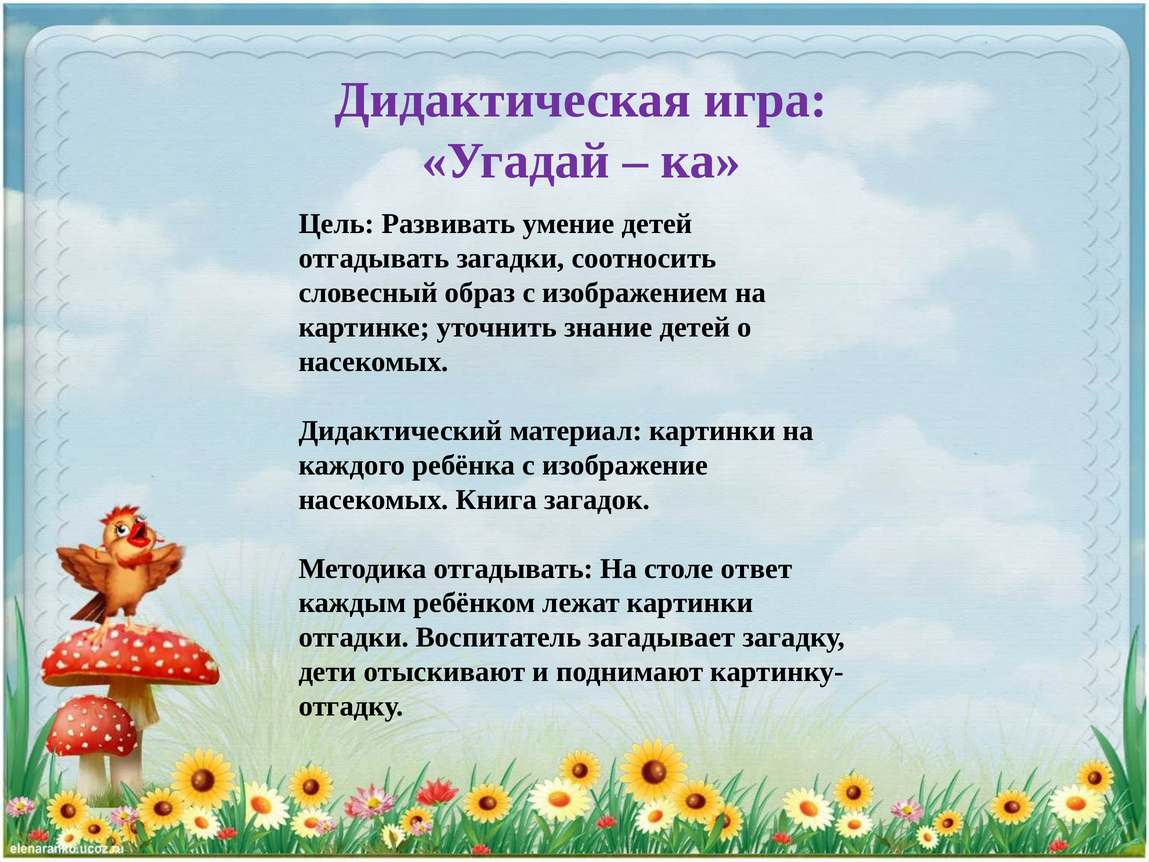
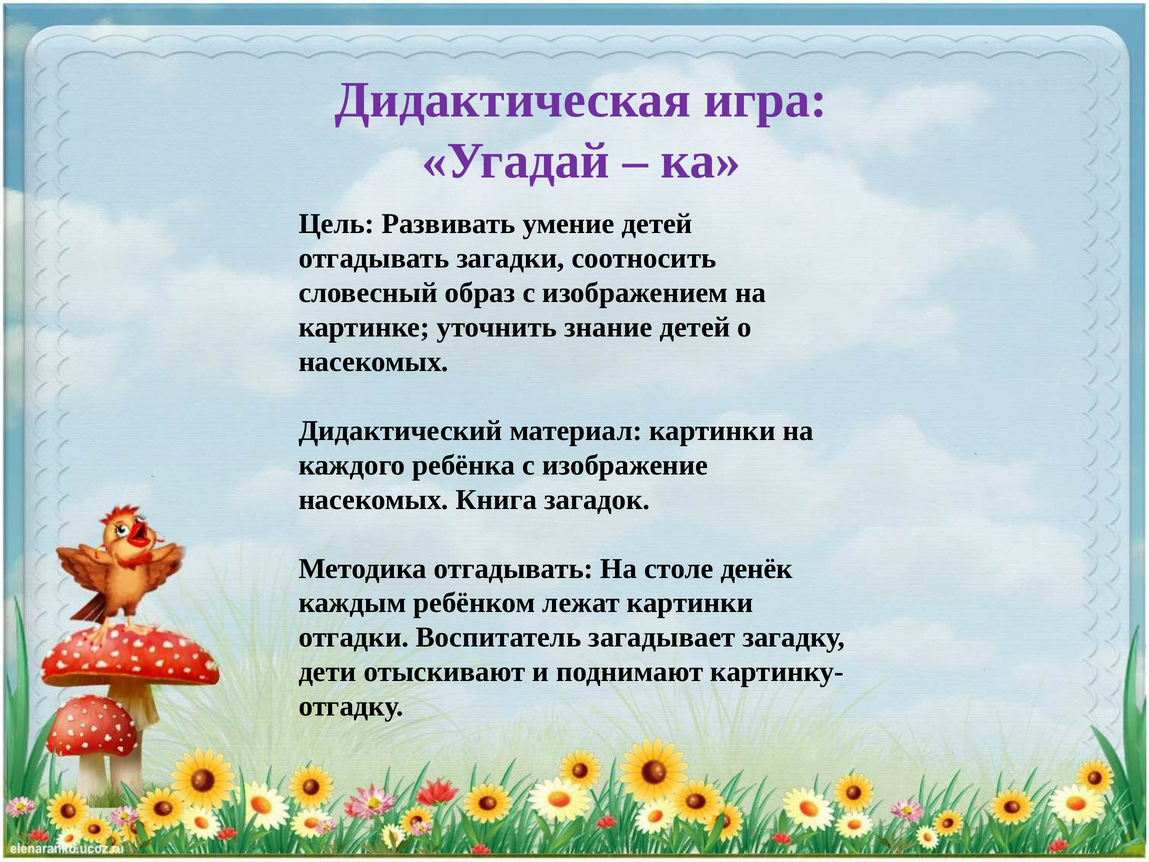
ответ: ответ -> денёк
